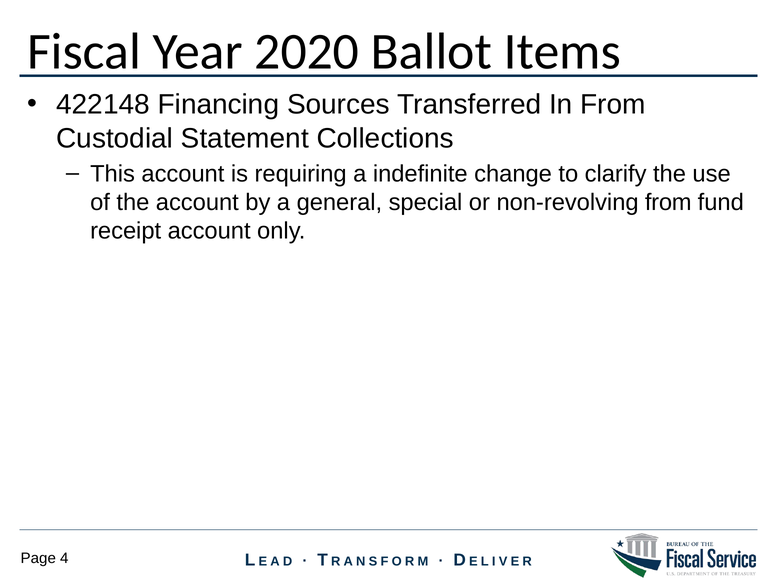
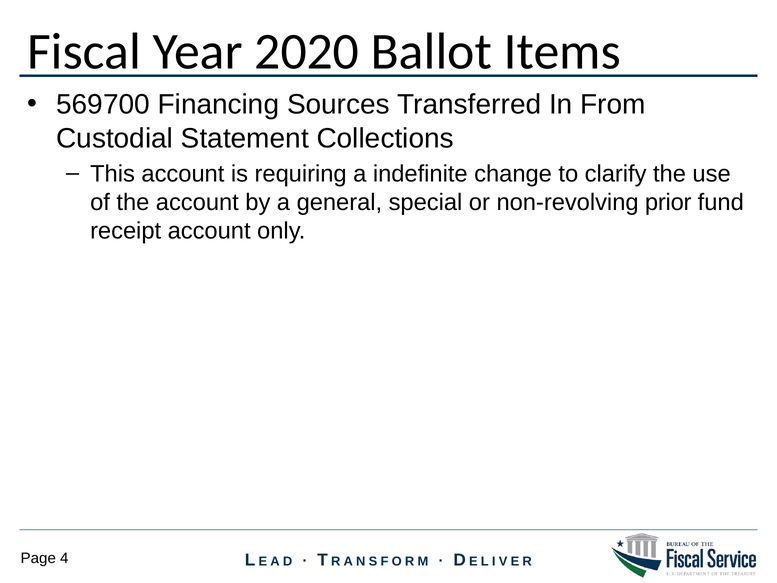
422148: 422148 -> 569700
non-revolving from: from -> prior
